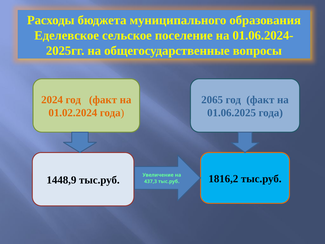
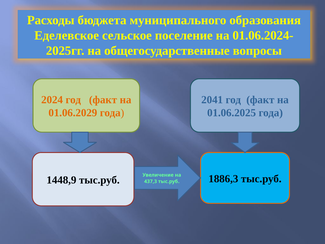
2065: 2065 -> 2041
01.02.2024: 01.02.2024 -> 01.06.2029
1816,2: 1816,2 -> 1886,3
